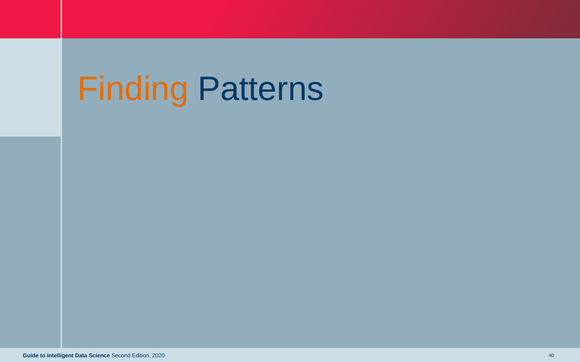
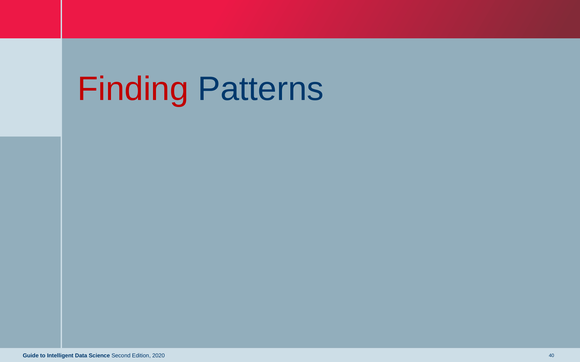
Finding colour: orange -> red
